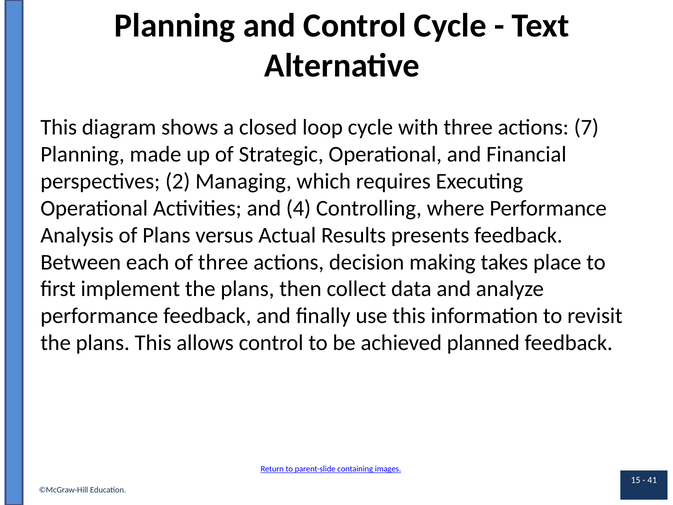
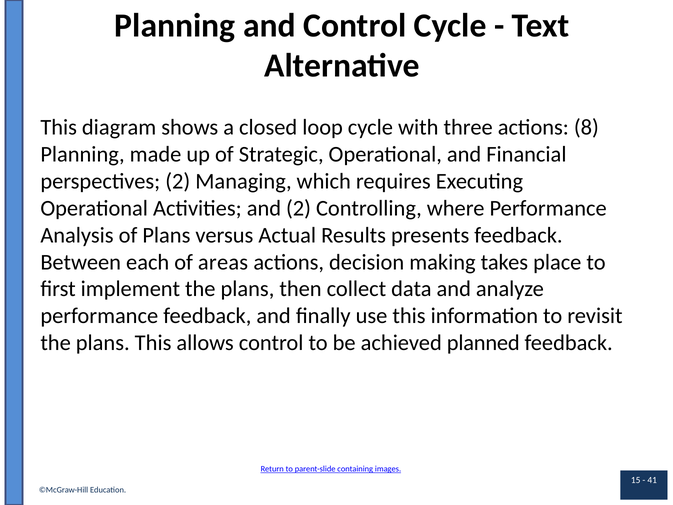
7: 7 -> 8
and 4: 4 -> 2
of three: three -> areas
